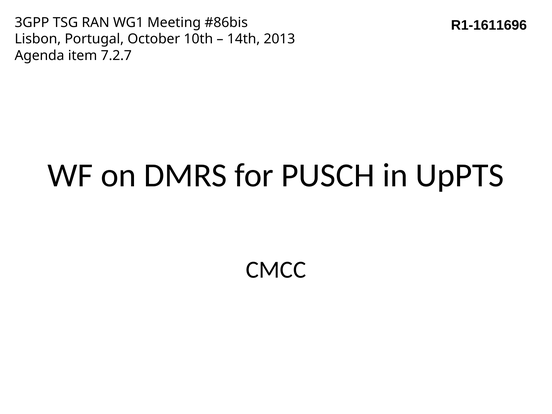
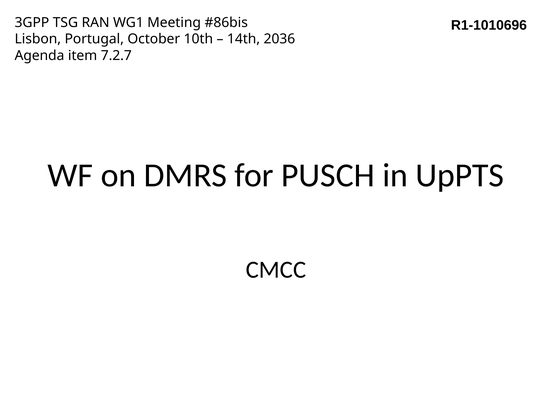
R1-1611696: R1-1611696 -> R1-1010696
2013: 2013 -> 2036
